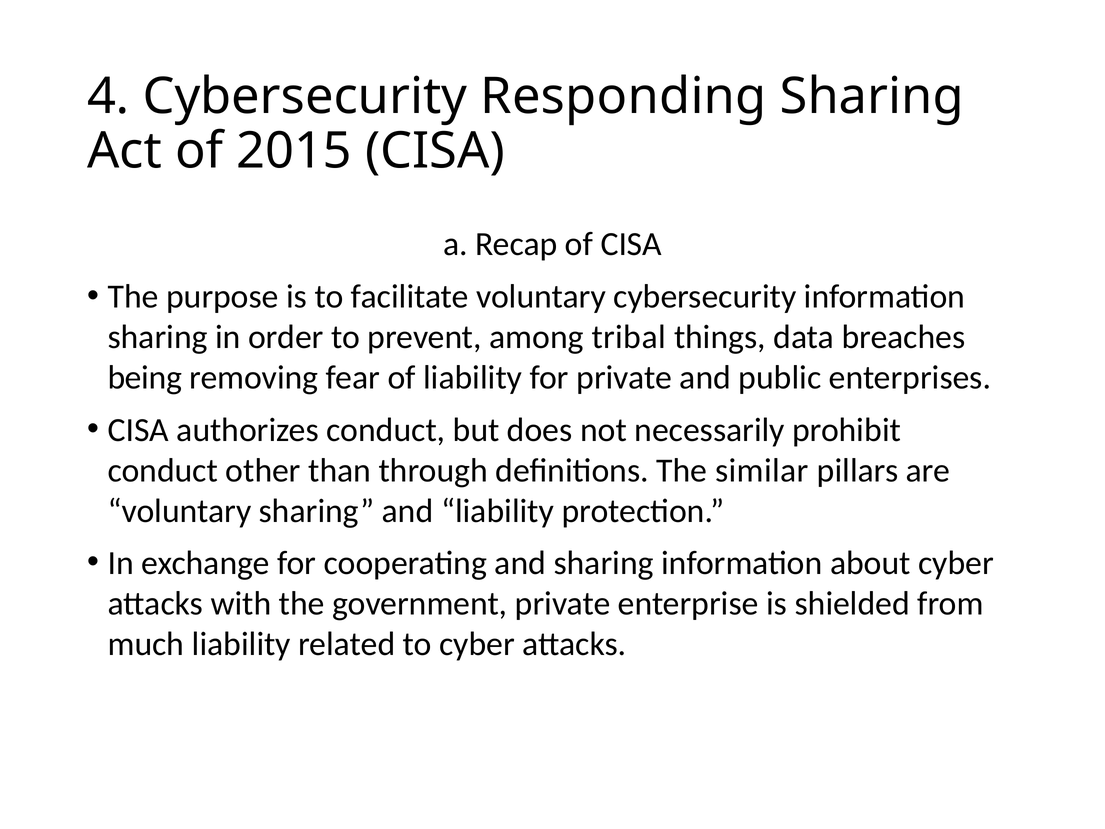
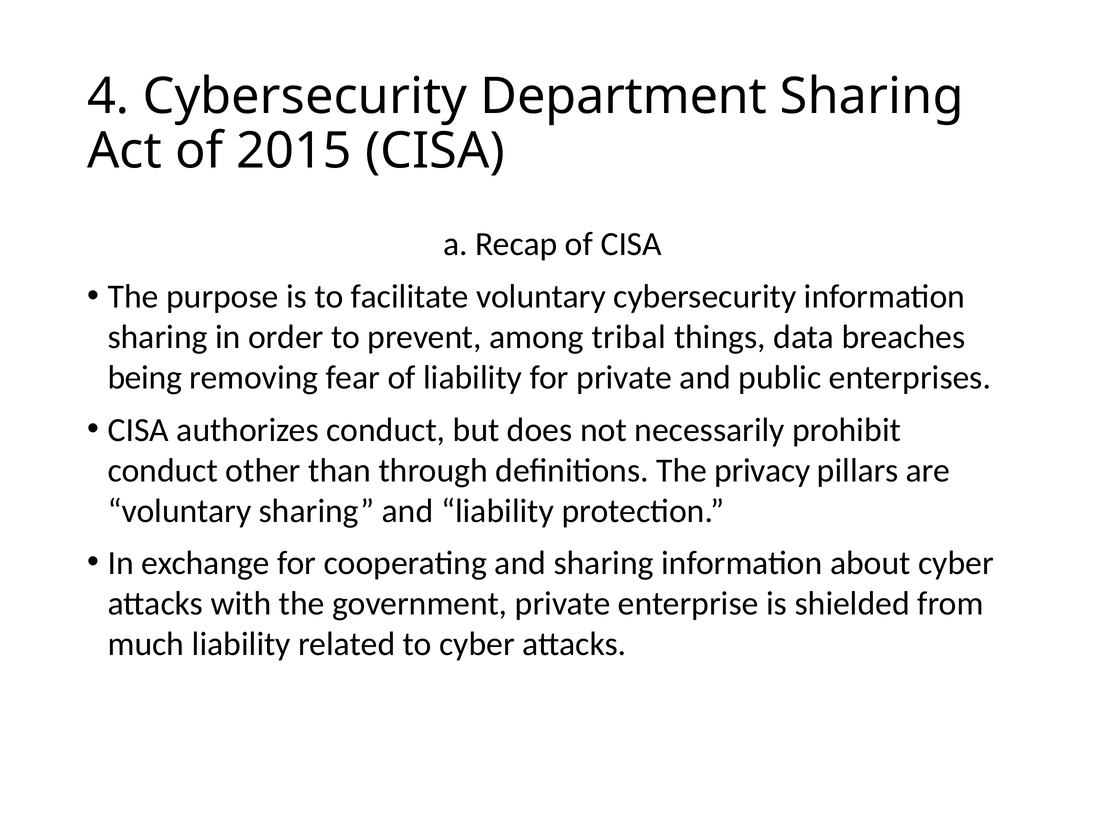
Responding: Responding -> Department
similar: similar -> privacy
